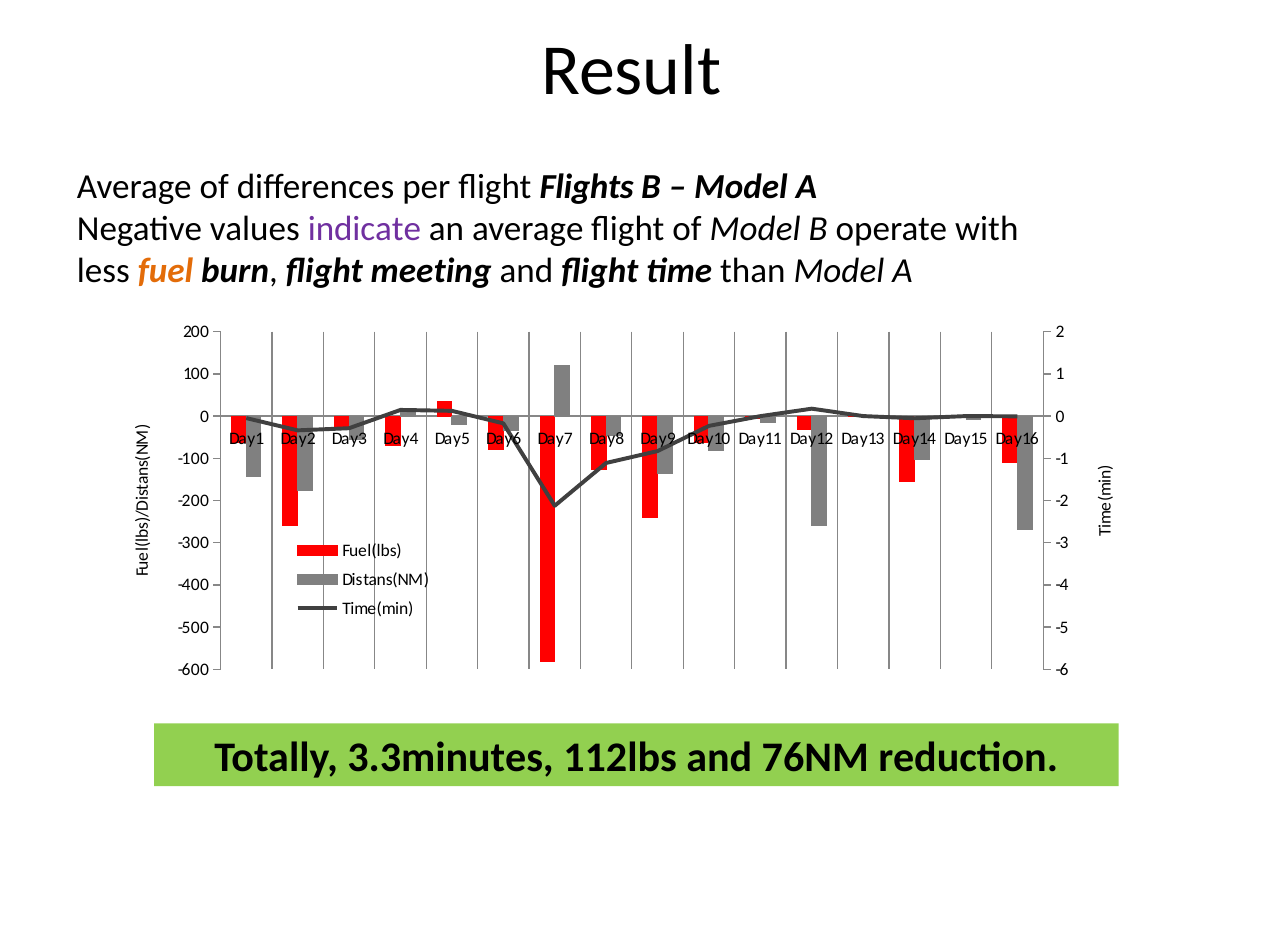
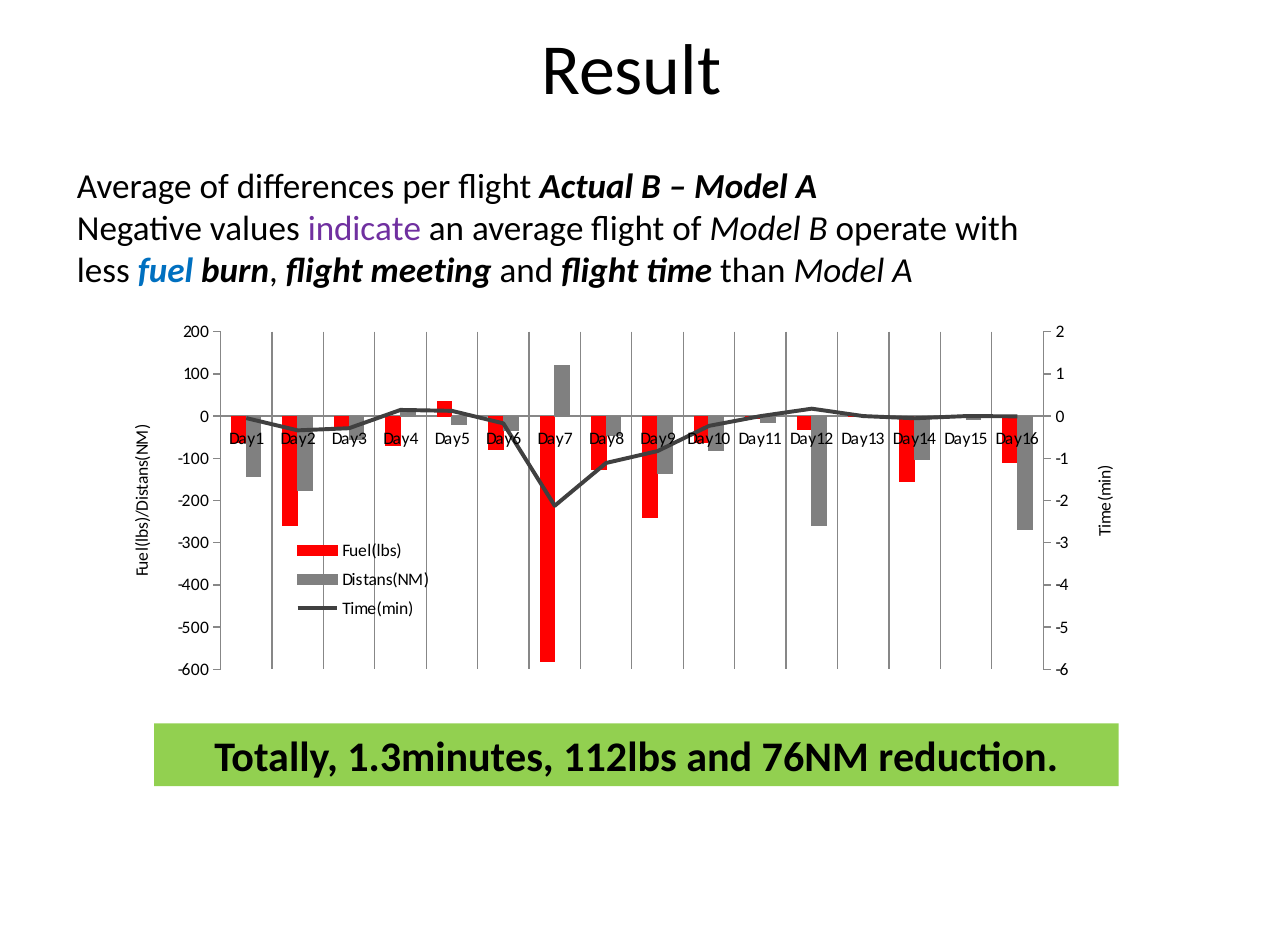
Flights: Flights -> Actual
fuel colour: orange -> blue
3.3minutes: 3.3minutes -> 1.3minutes
